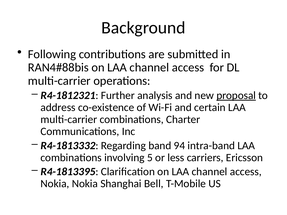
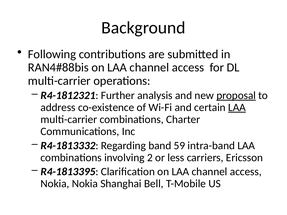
LAA at (237, 108) underline: none -> present
94: 94 -> 59
5: 5 -> 2
